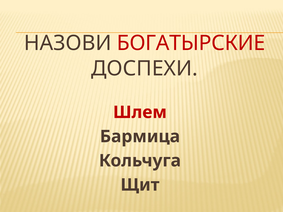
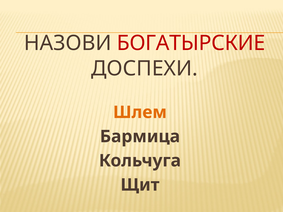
Шлем colour: red -> orange
